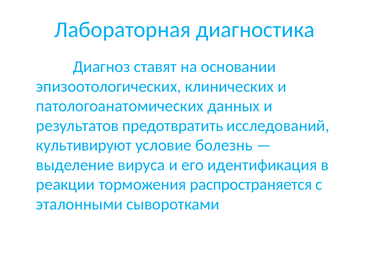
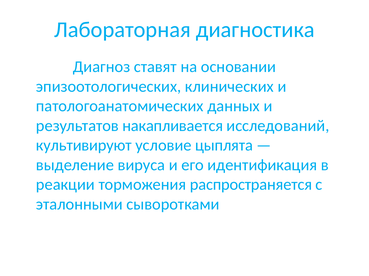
предотвратить: предотвратить -> накапливается
болезнь: болезнь -> цыплята
